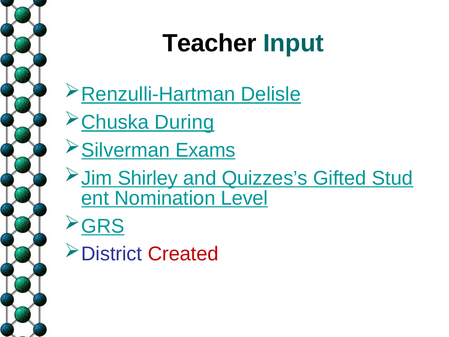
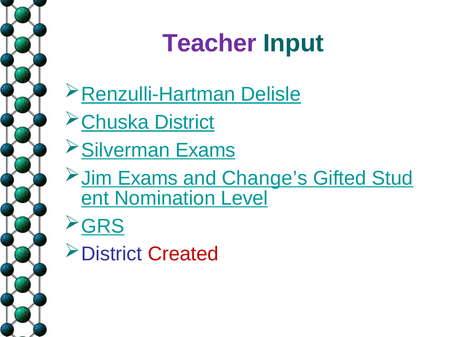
Teacher colour: black -> purple
During: During -> District
Shirley at (148, 178): Shirley -> Exams
Quizzes’s: Quizzes’s -> Change’s
